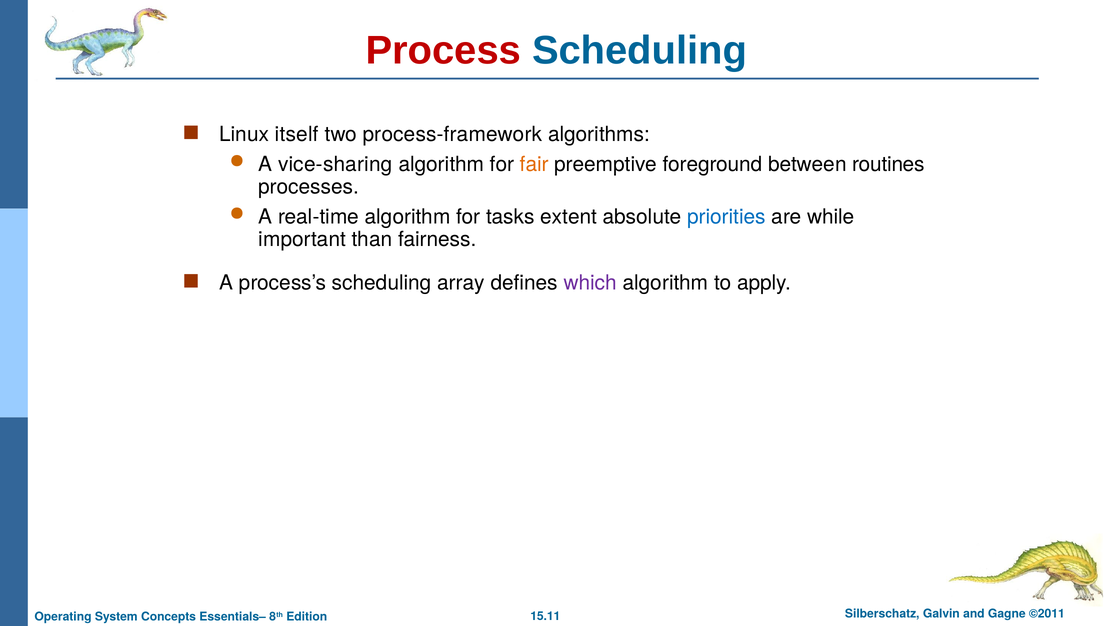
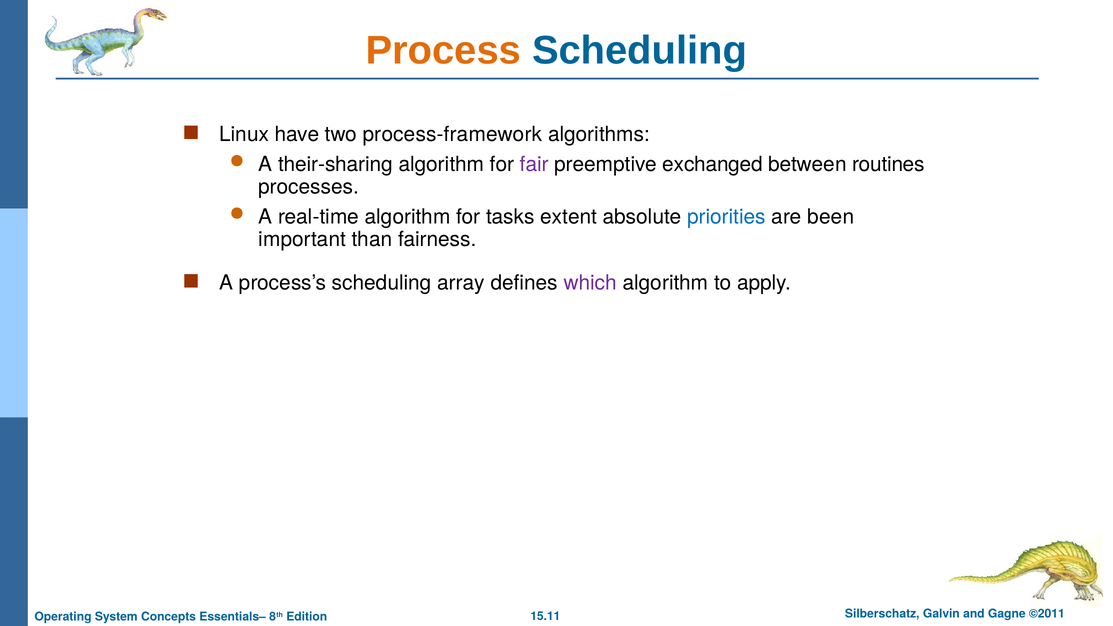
Process colour: red -> orange
itself: itself -> have
vice-sharing: vice-sharing -> their-sharing
fair colour: orange -> purple
foreground: foreground -> exchanged
while: while -> been
